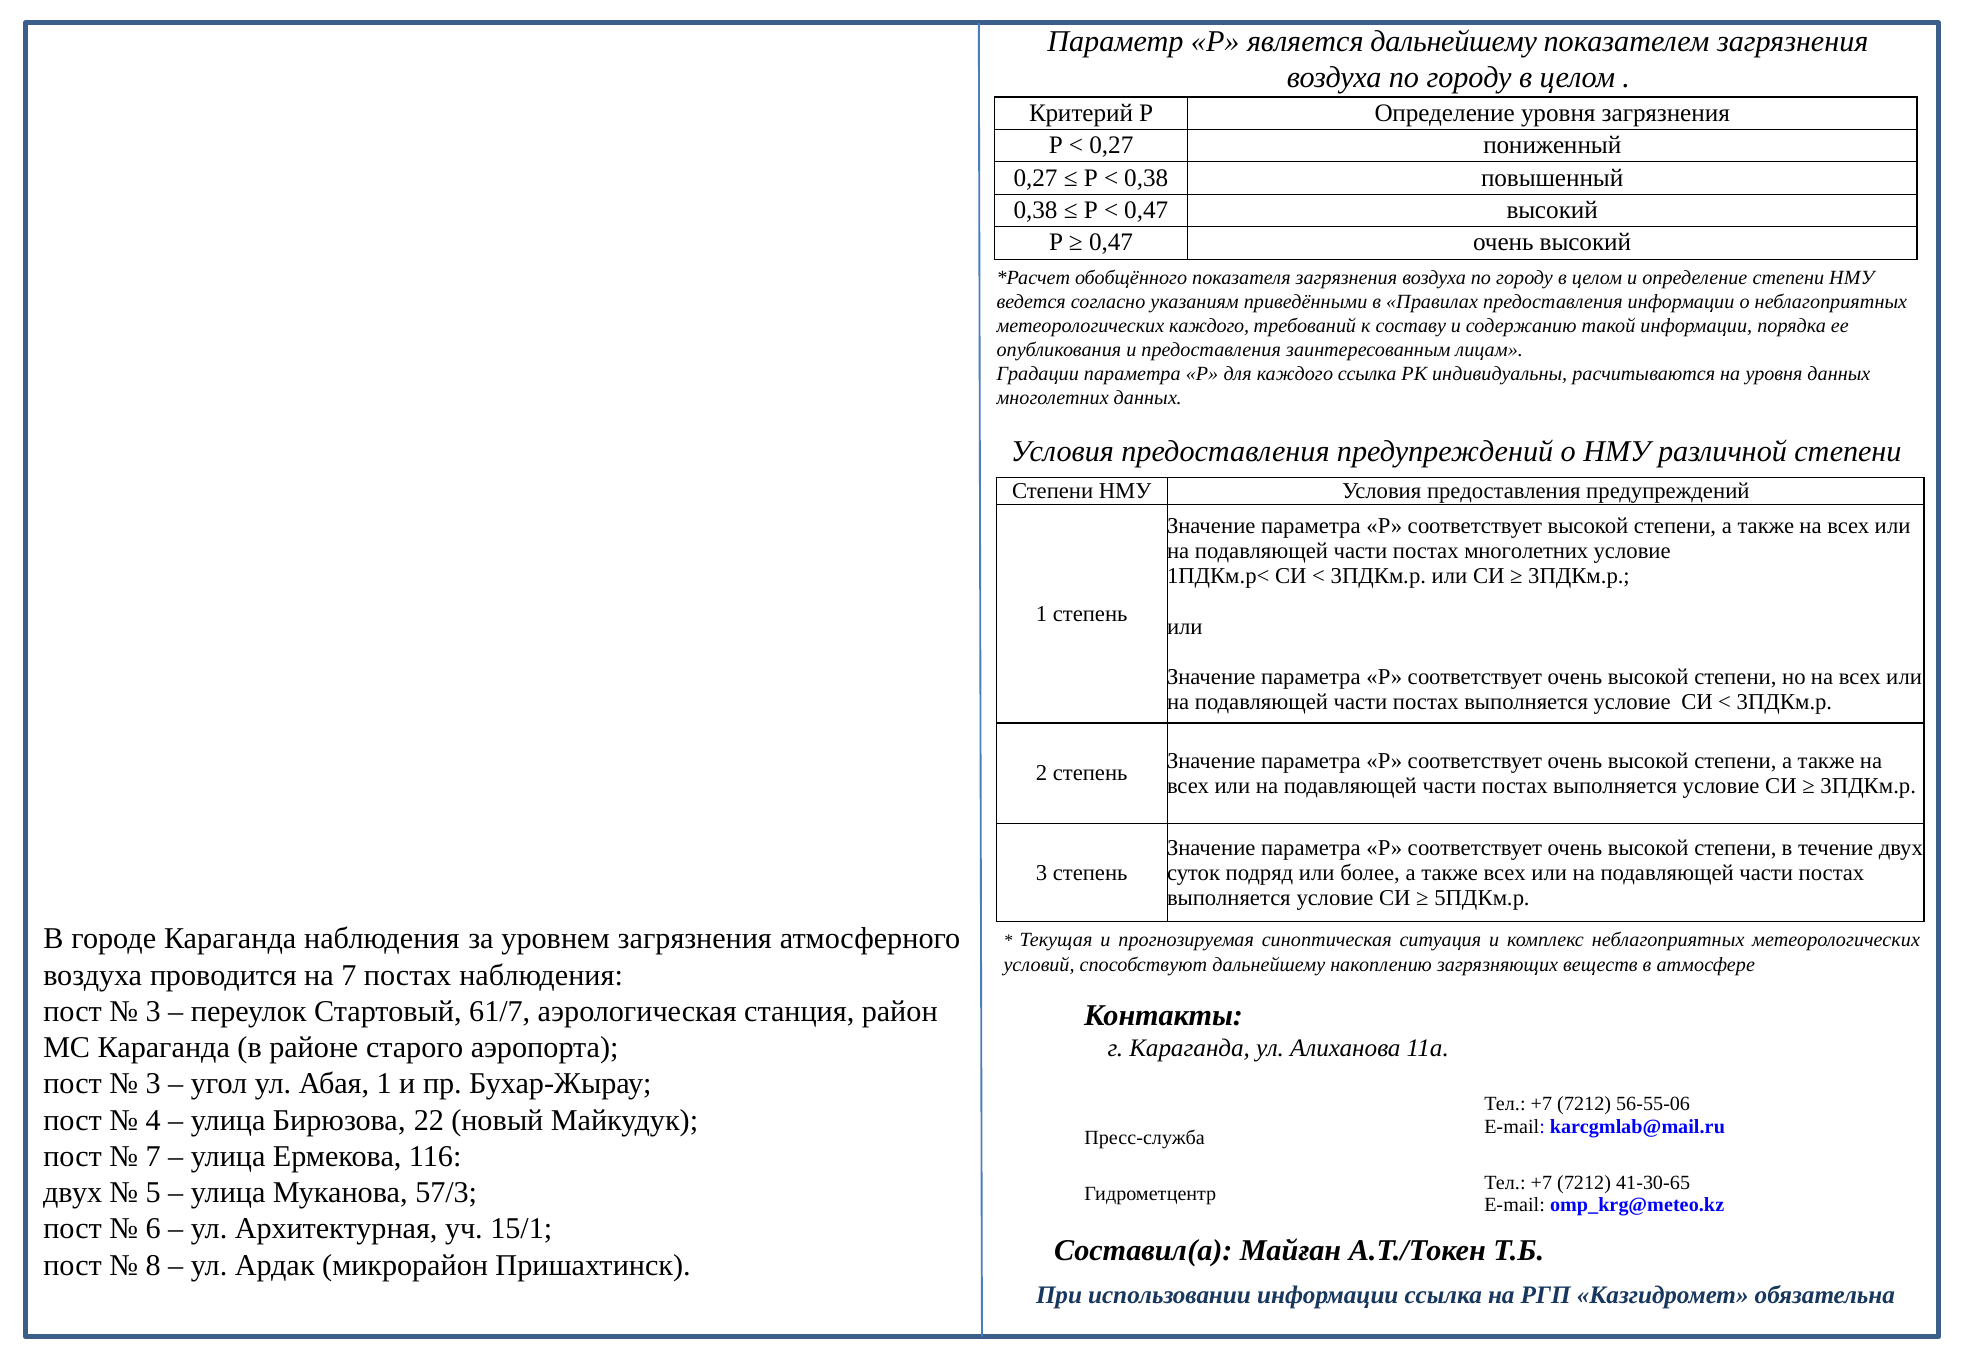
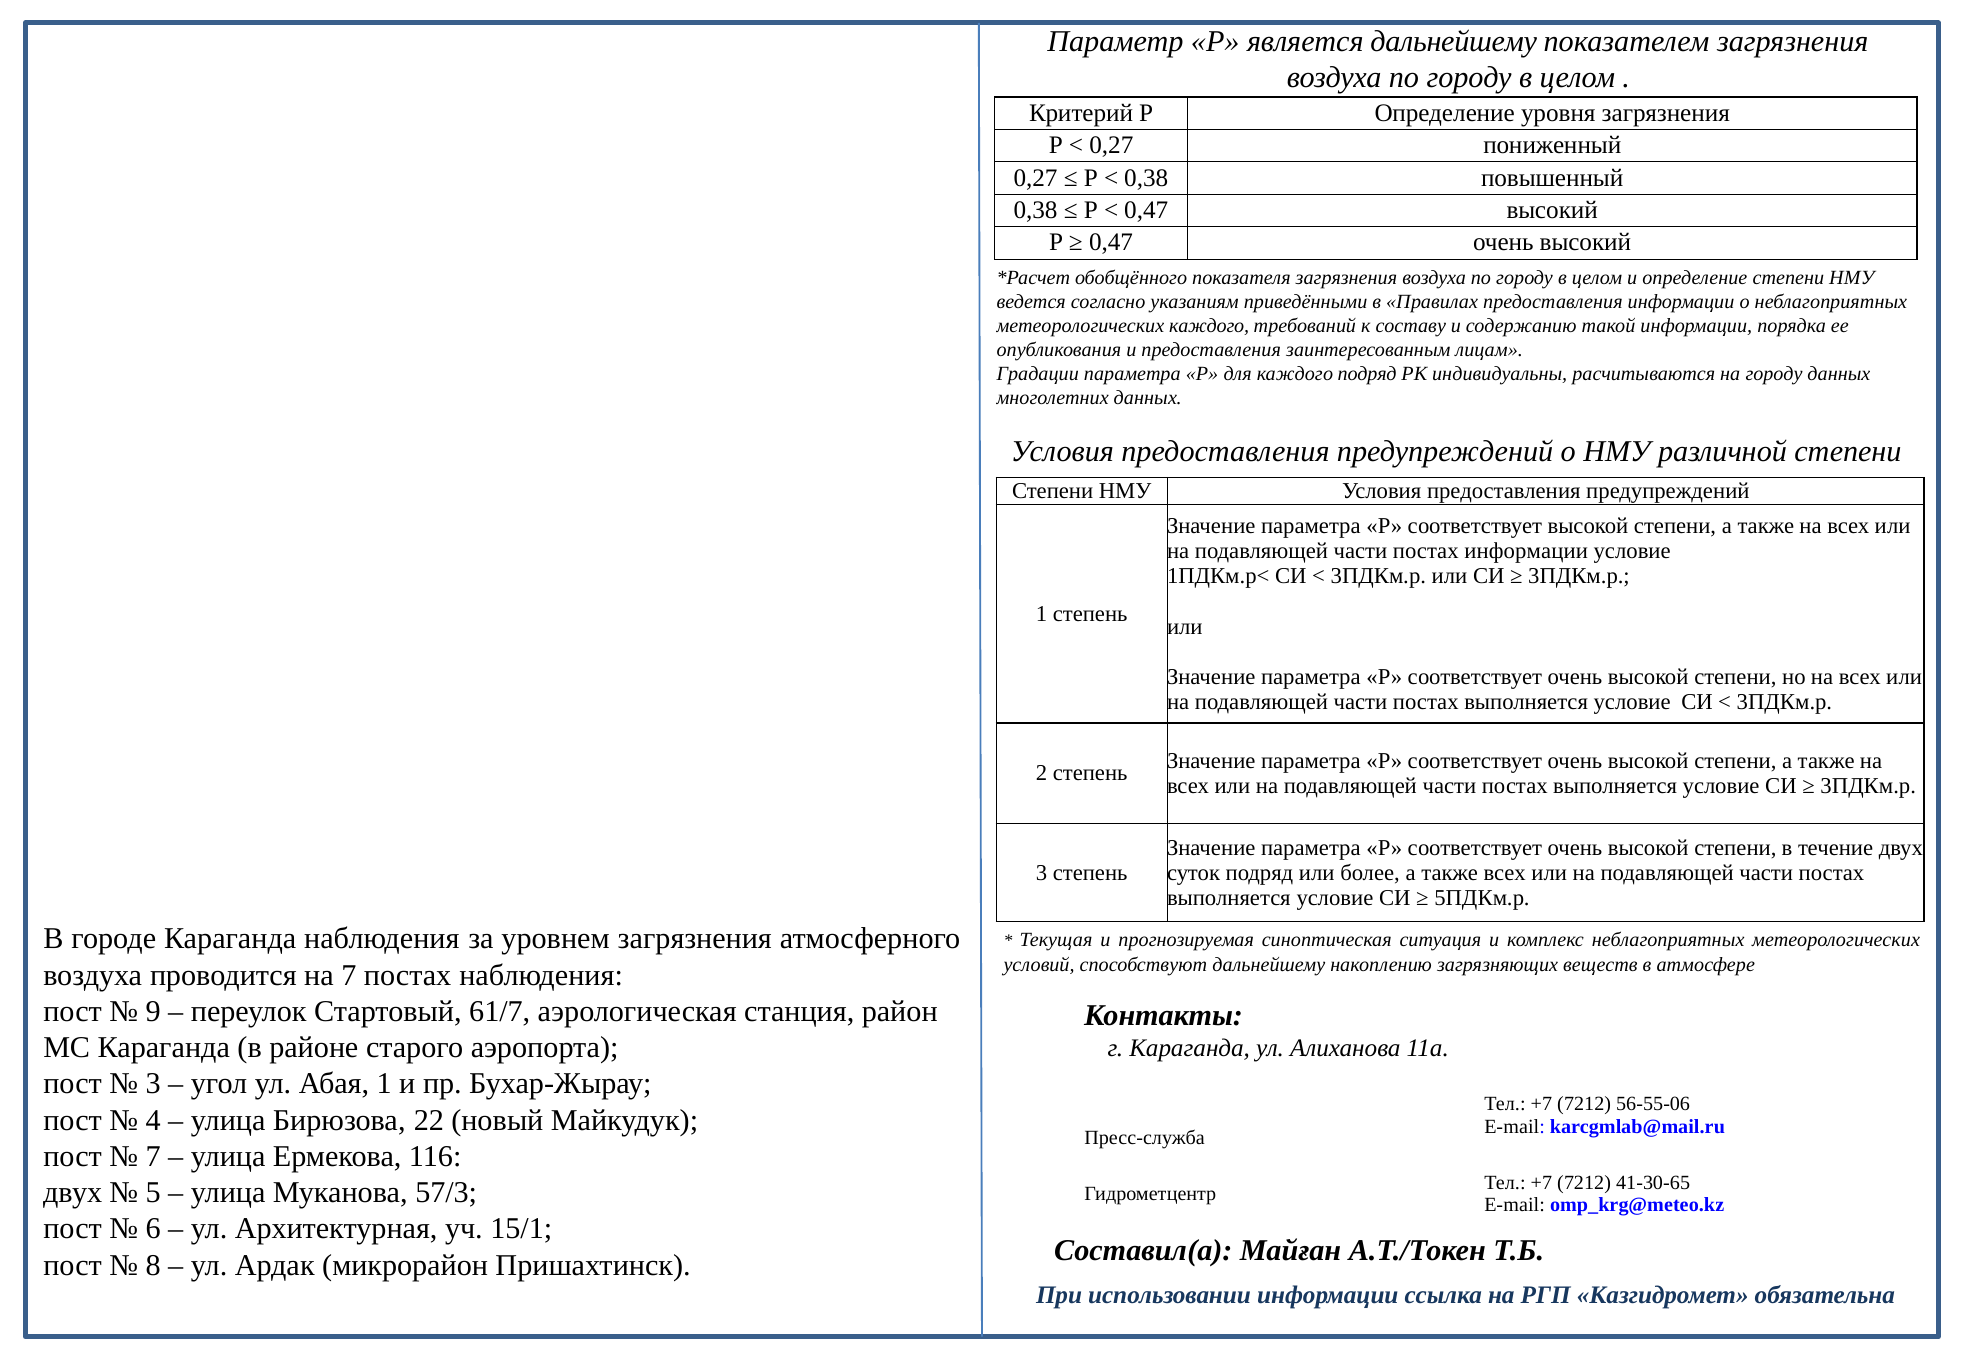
каждого ссылка: ссылка -> подряд
на уровня: уровня -> городу
постах многолетних: многолетних -> информации
3 at (153, 1011): 3 -> 9
